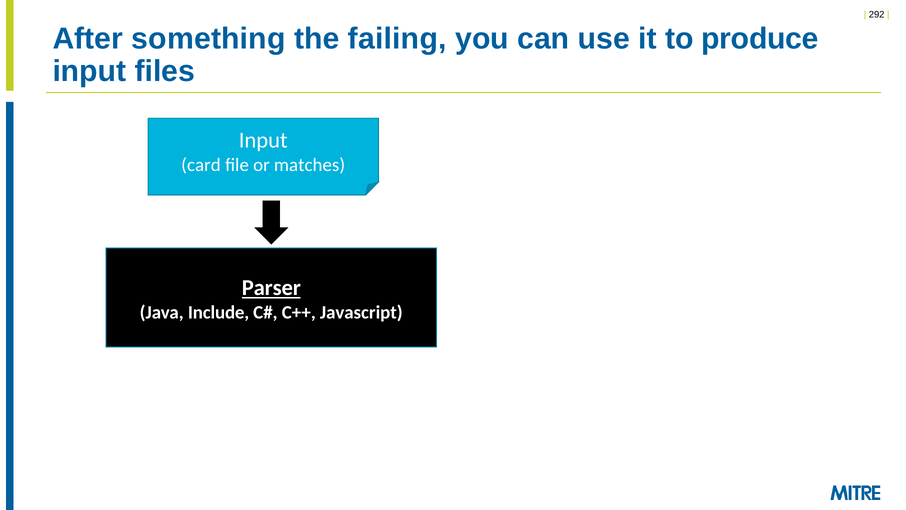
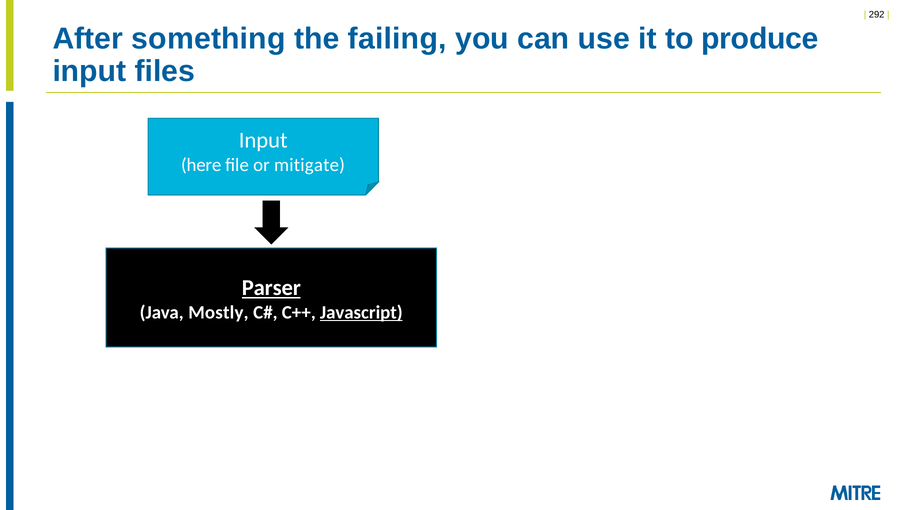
card: card -> here
matches: matches -> mitigate
Include: Include -> Mostly
Javascript underline: none -> present
